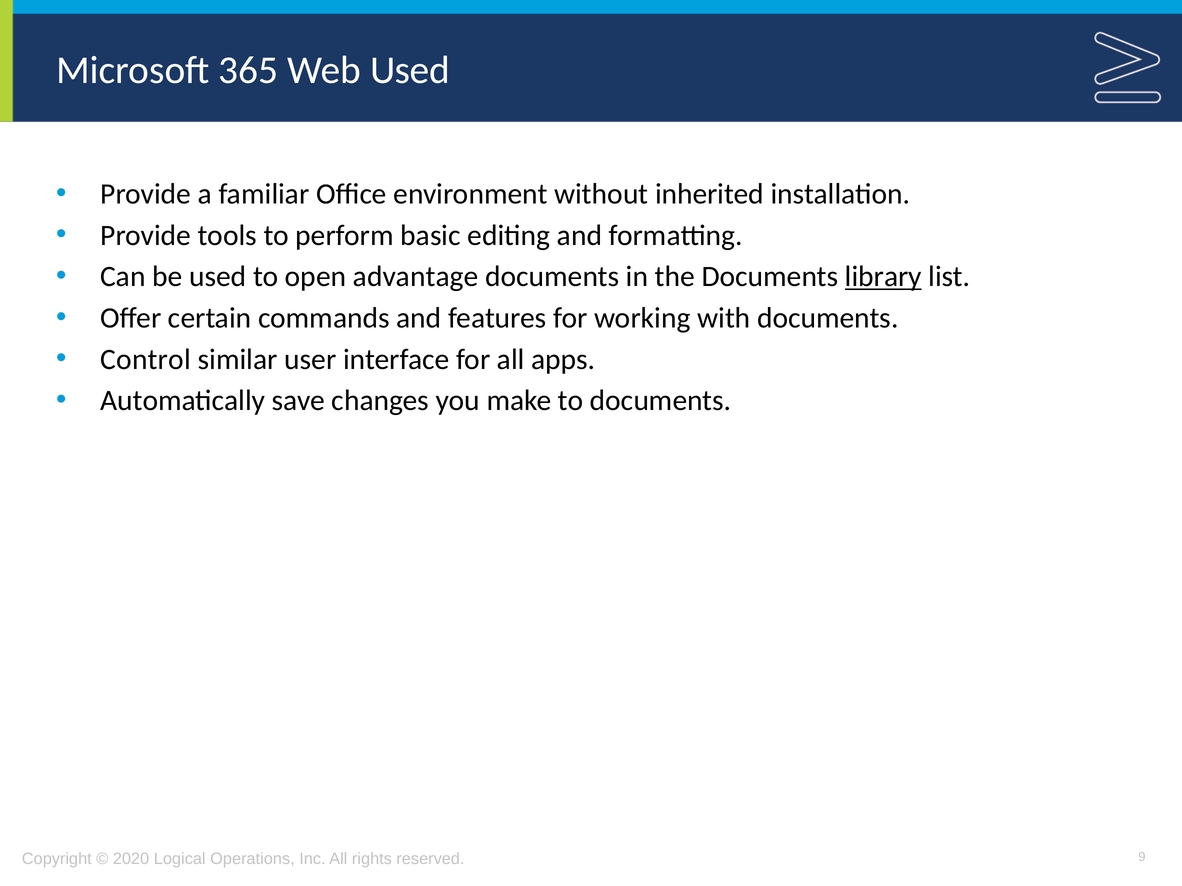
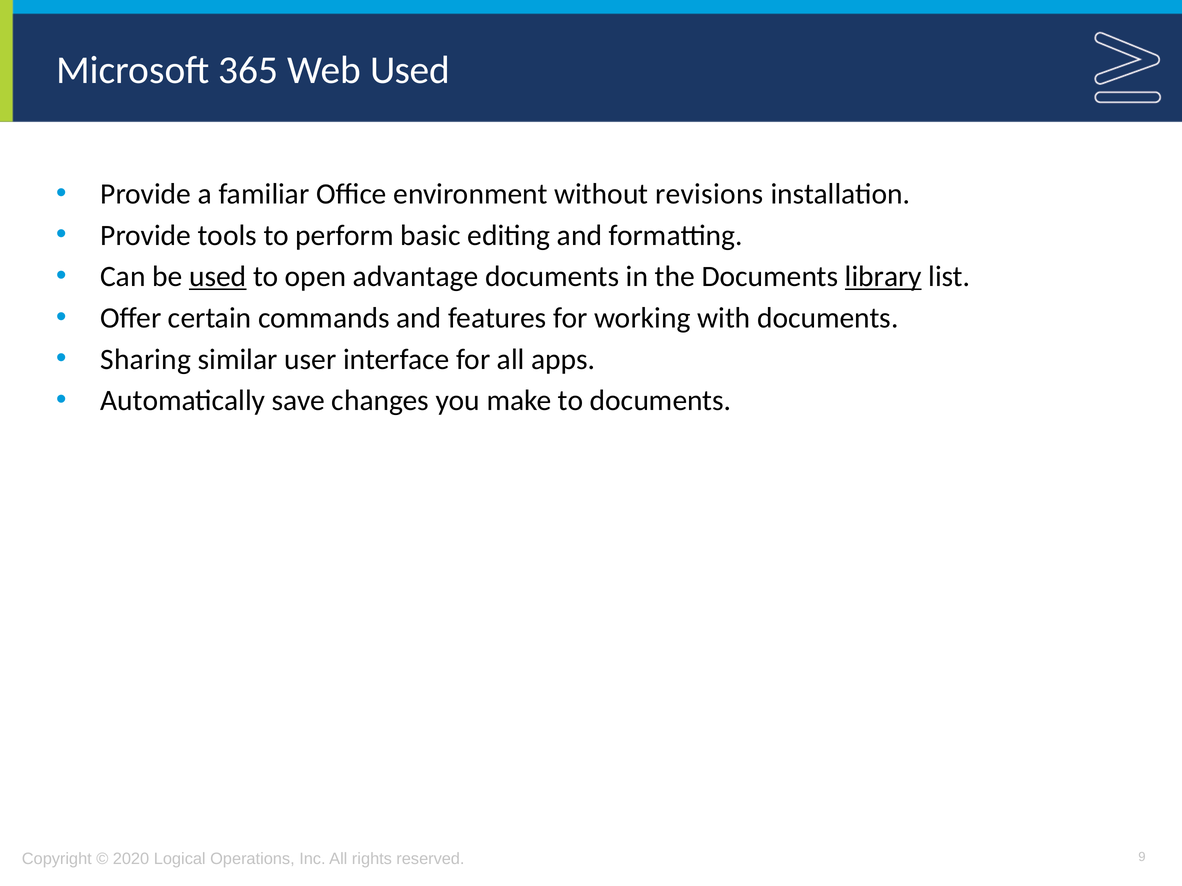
inherited: inherited -> revisions
used at (218, 277) underline: none -> present
Control: Control -> Sharing
